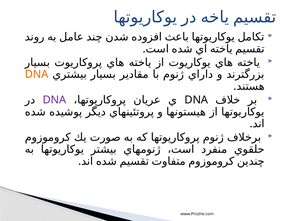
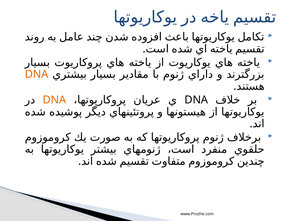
DNA at (54, 100) colour: purple -> orange
